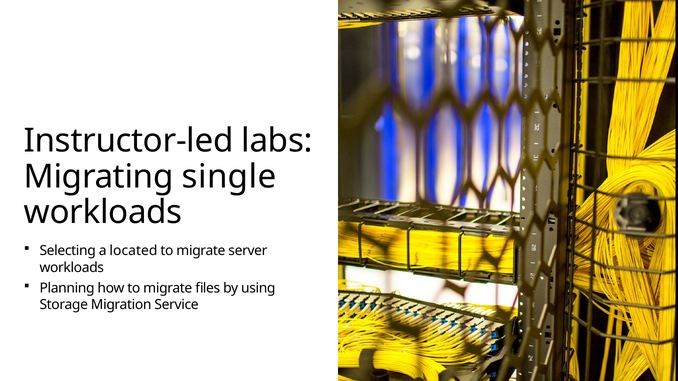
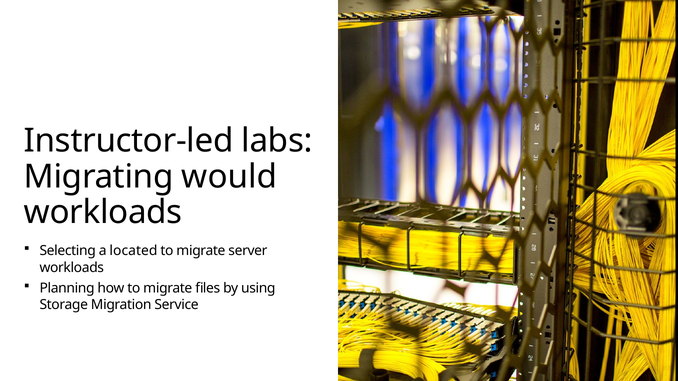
single: single -> would
